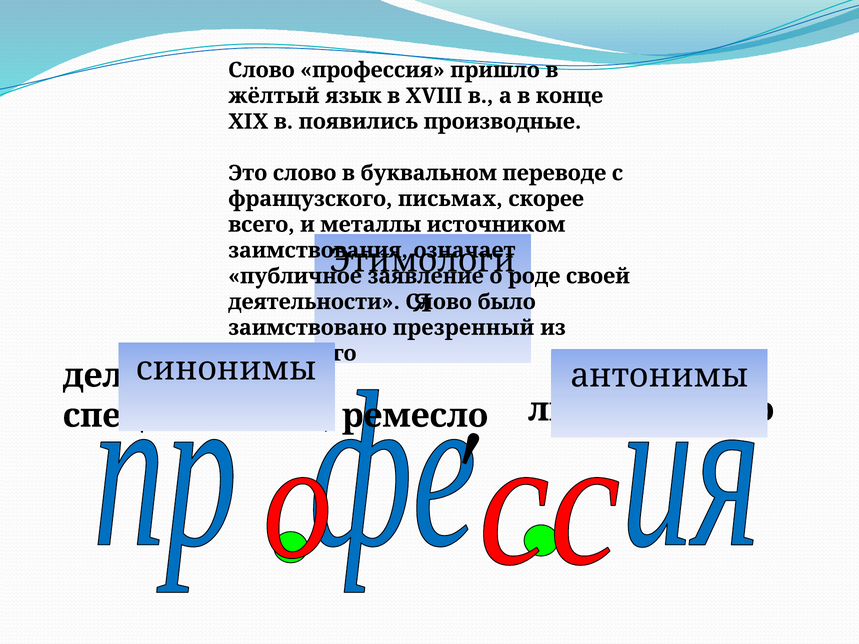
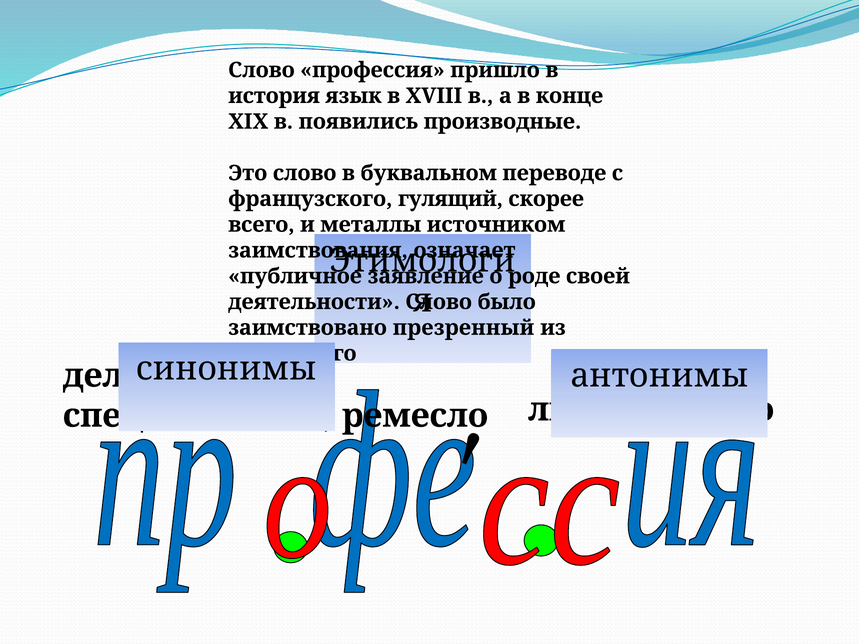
жёлтый: жёлтый -> история
письмах: письмах -> гулящий
